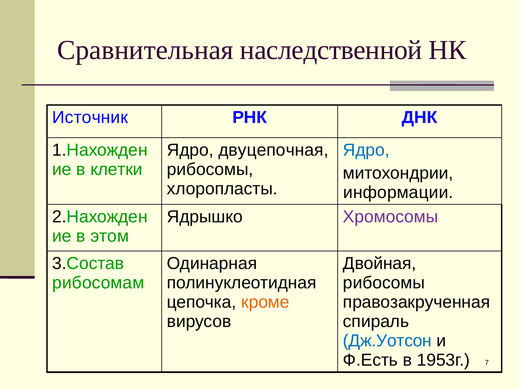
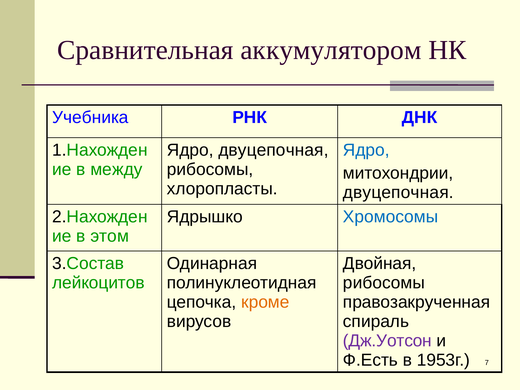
наследственной: наследственной -> аккумулятором
Источник: Источник -> Учебника
клетки: клетки -> между
информации at (398, 192): информации -> двуцепочная
Хромосомы colour: purple -> blue
рибосомам: рибосомам -> лейкоцитов
Дж.Уотсон colour: blue -> purple
